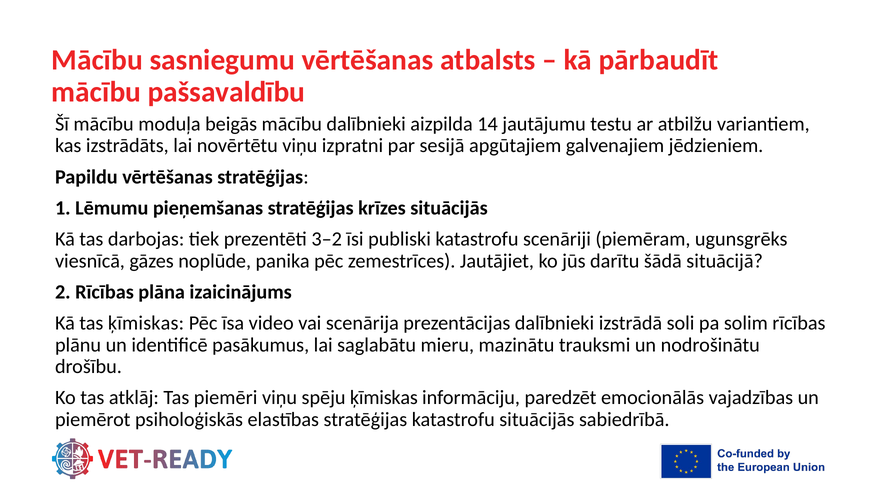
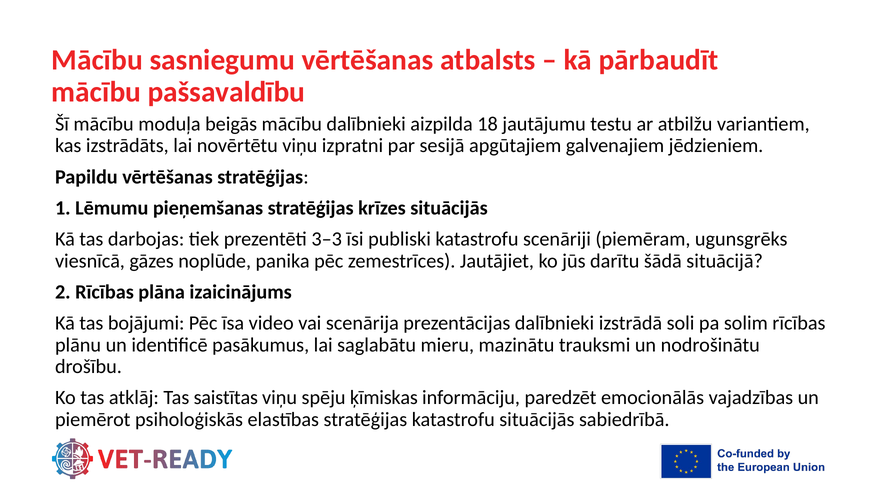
14: 14 -> 18
3–2: 3–2 -> 3–3
tas ķīmiskas: ķīmiskas -> bojājumi
piemēri: piemēri -> saistītas
